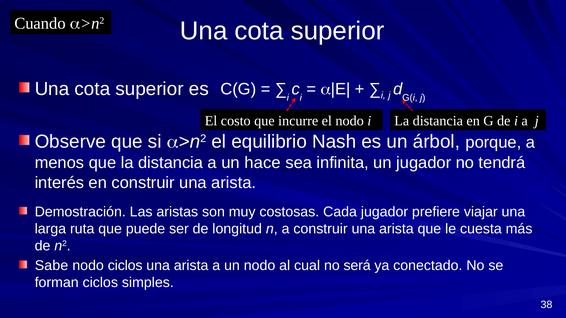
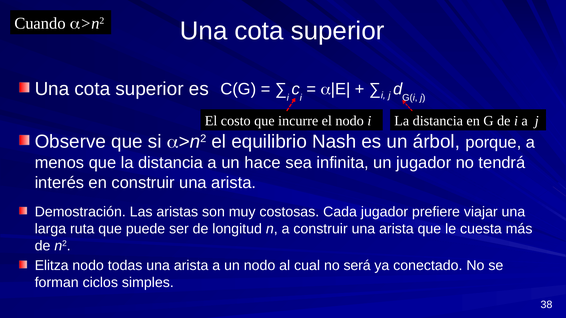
Sabe: Sabe -> Elitza
nodo ciclos: ciclos -> todas
